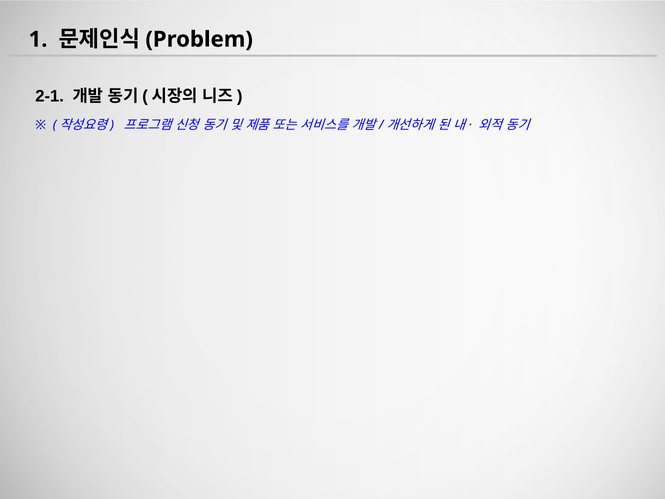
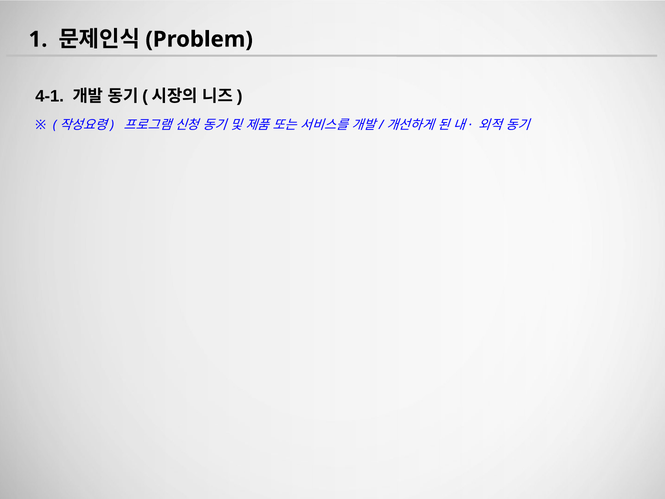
2-1: 2-1 -> 4-1
